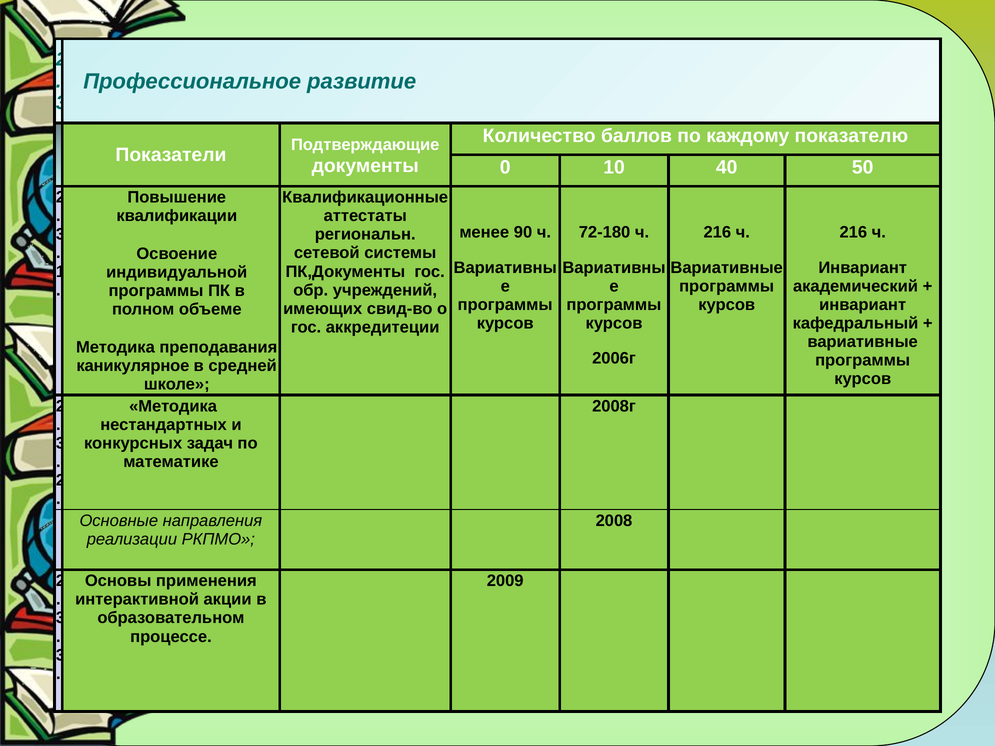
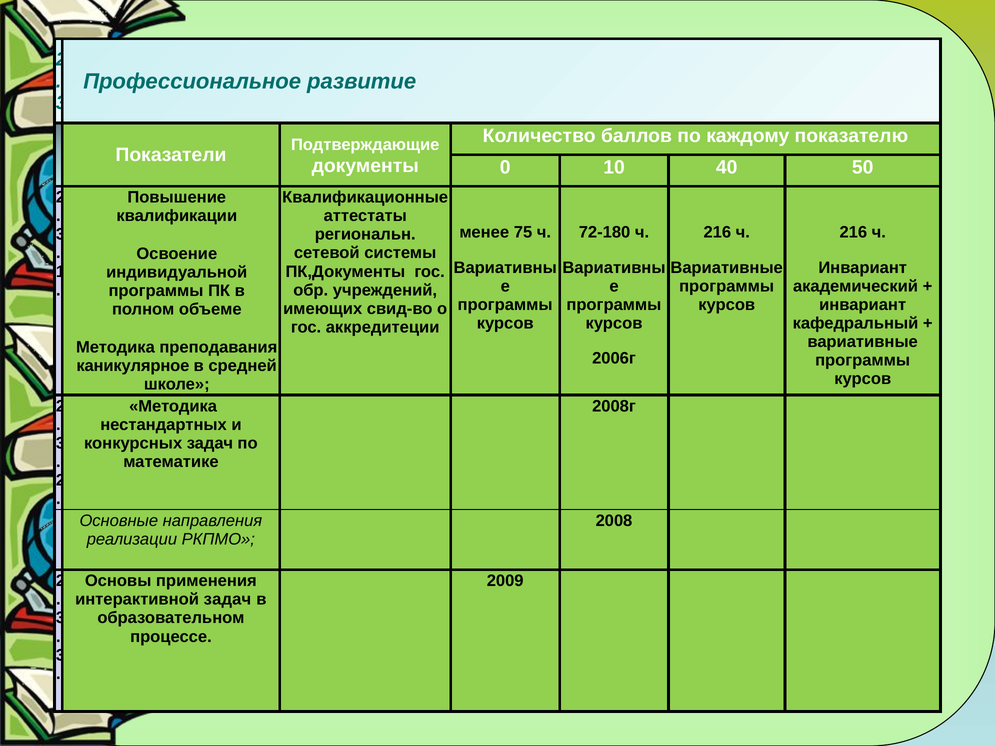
90: 90 -> 75
интерактивной акции: акции -> задач
